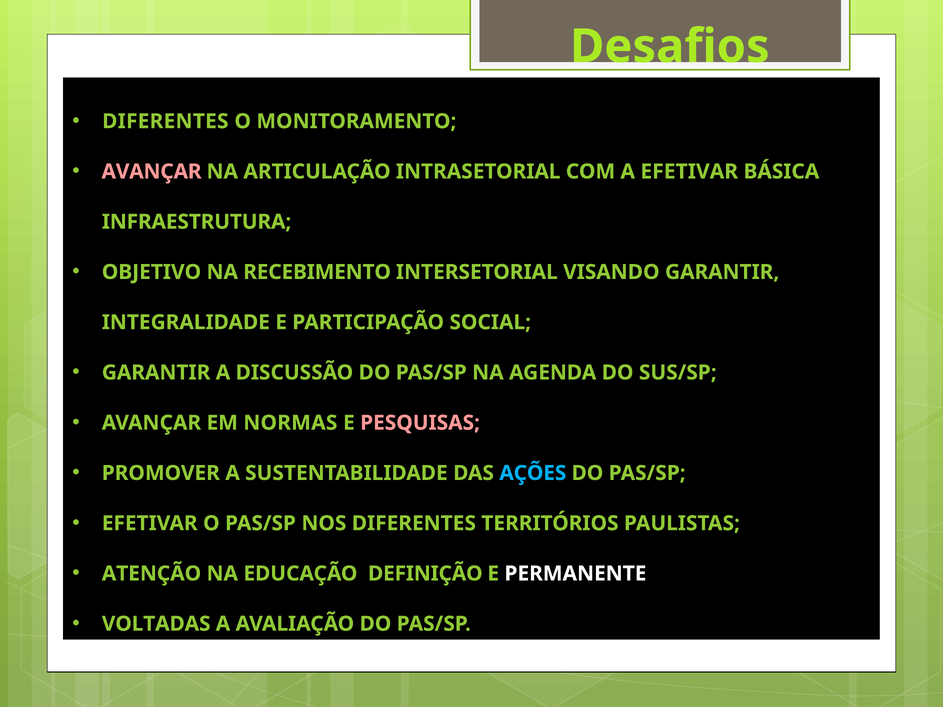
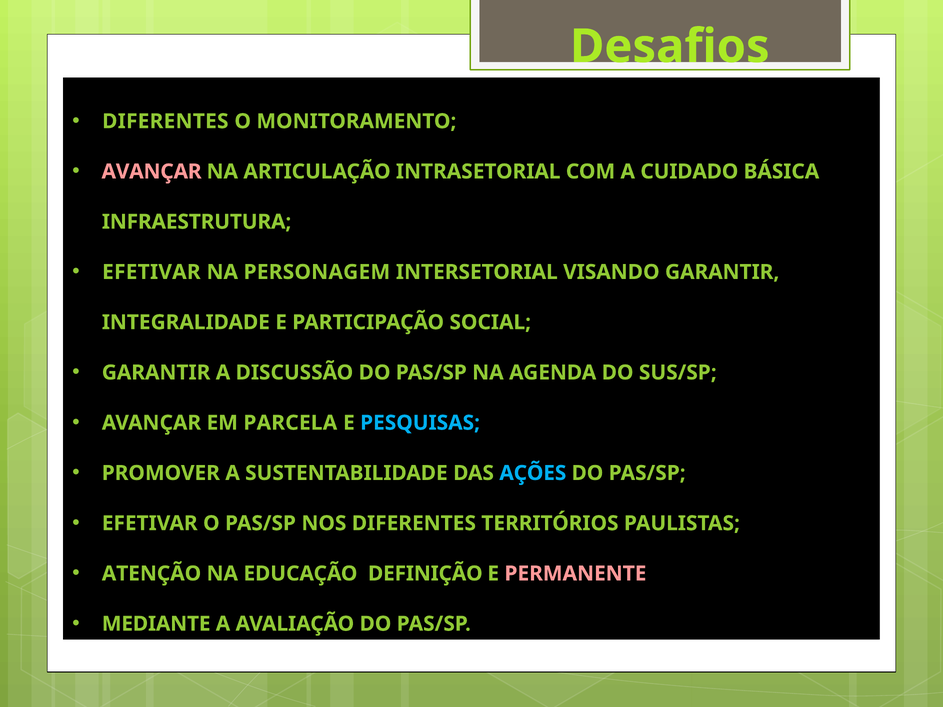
A EFETIVAR: EFETIVAR -> CUIDADO
OBJETIVO at (151, 272): OBJETIVO -> EFETIVAR
RECEBIMENTO: RECEBIMENTO -> PERSONAGEM
NORMAS: NORMAS -> PARCELA
PESQUISAS colour: pink -> light blue
PERMANENTE colour: white -> pink
VOLTADAS: VOLTADAS -> MEDIANTE
